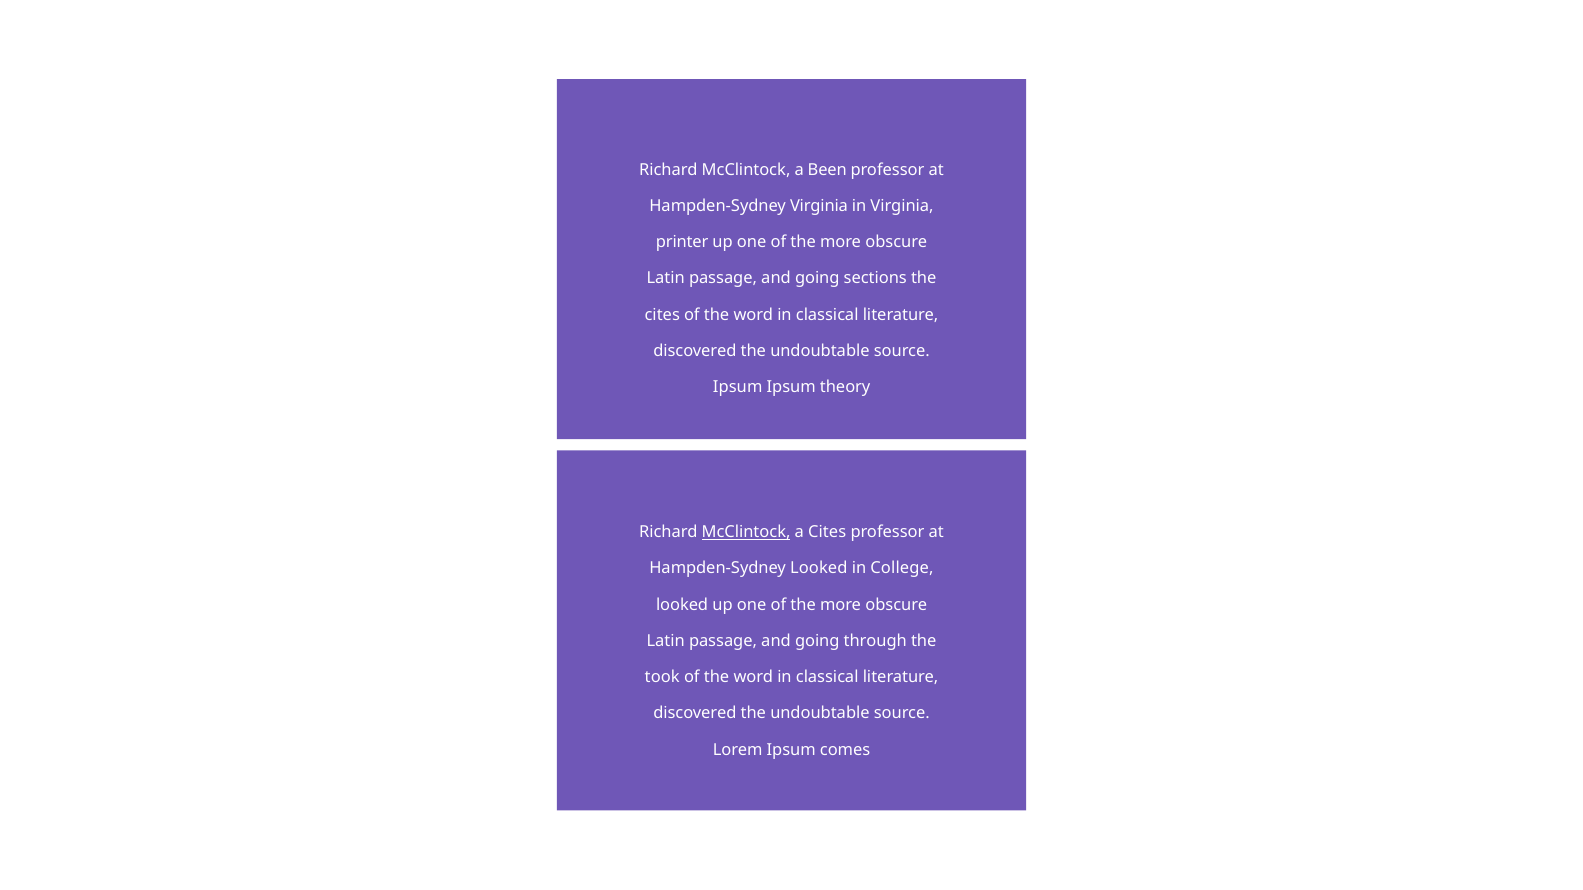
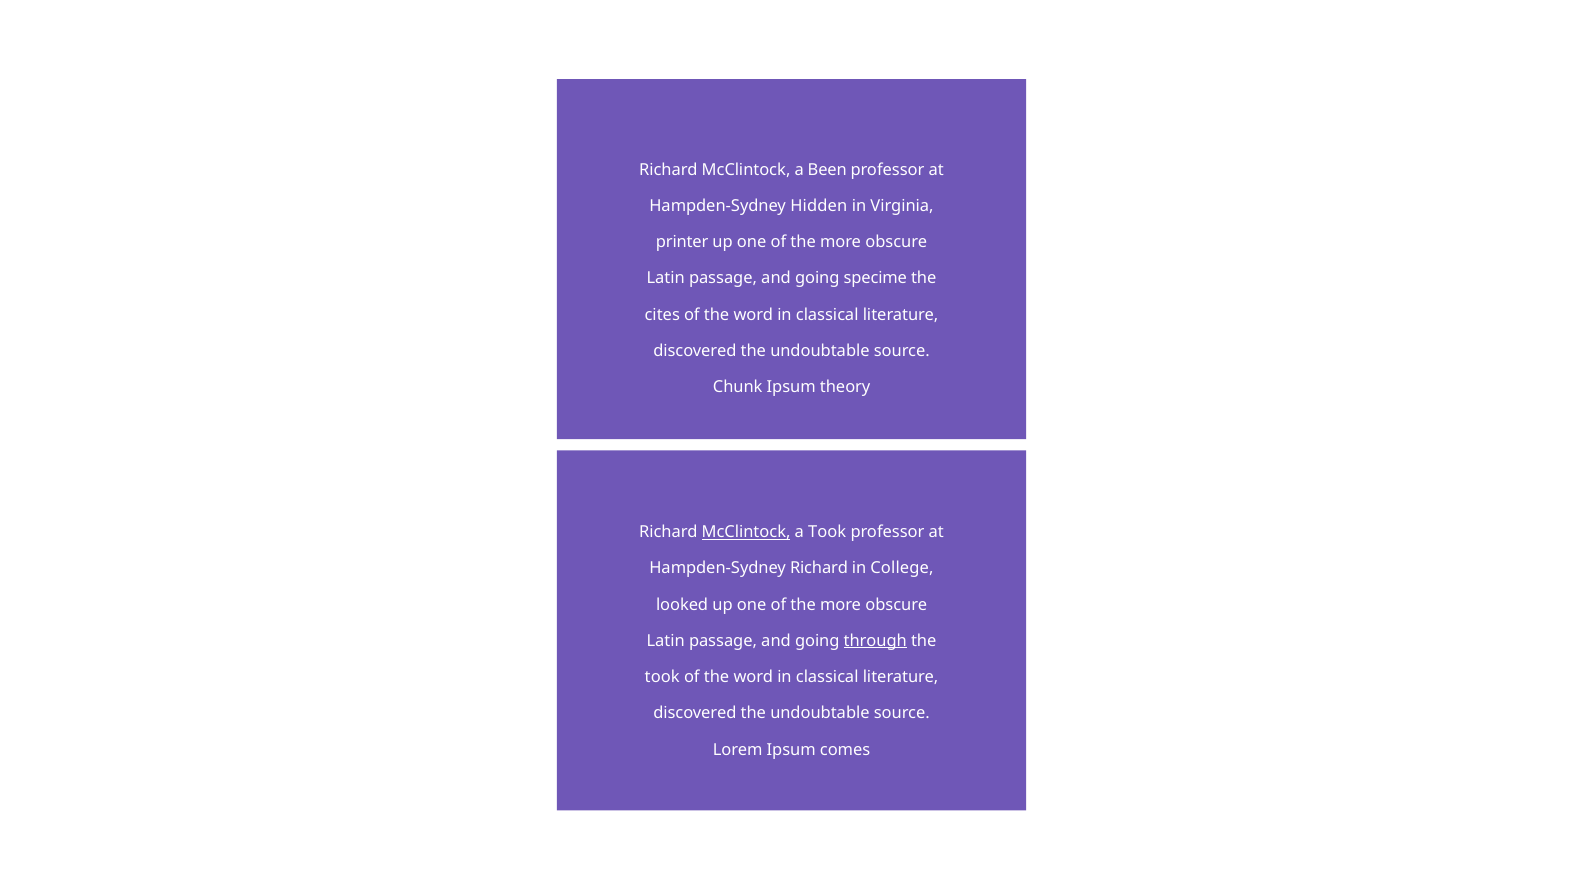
Hampden-Sydney Virginia: Virginia -> Hidden
sections: sections -> specime
Ipsum at (738, 387): Ipsum -> Chunk
a Cites: Cites -> Took
Hampden-Sydney Looked: Looked -> Richard
through underline: none -> present
